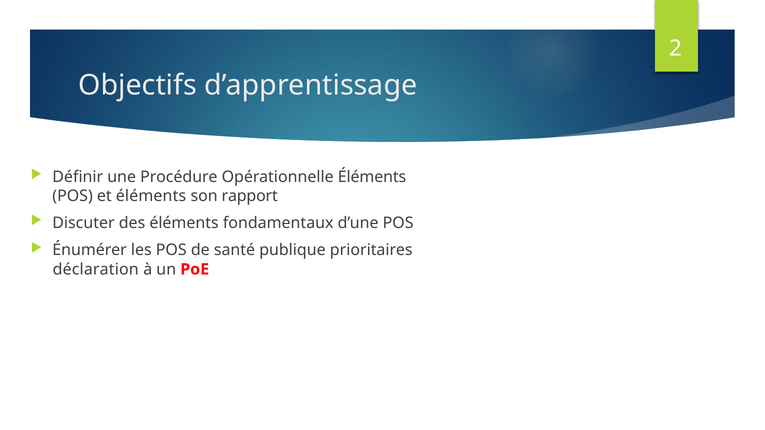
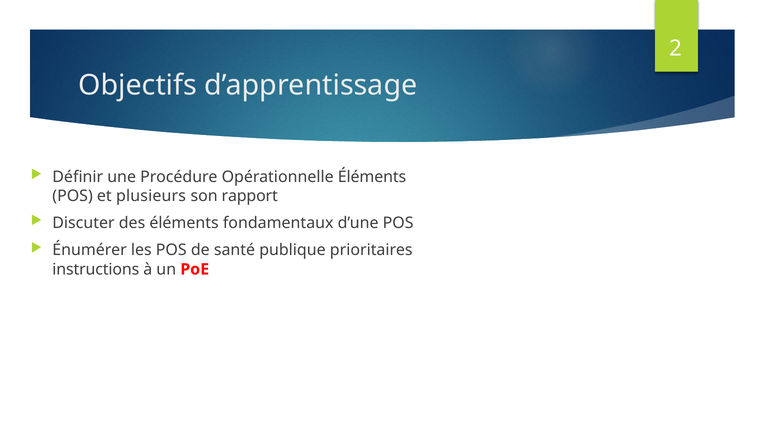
et éléments: éléments -> plusieurs
déclaration: déclaration -> instructions
